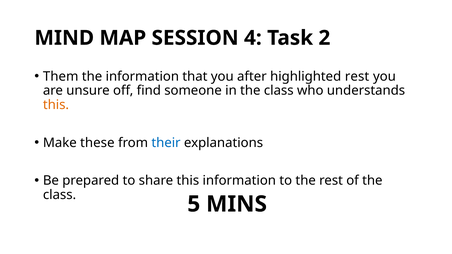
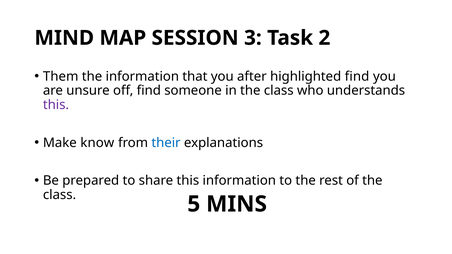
4: 4 -> 3
highlighted rest: rest -> find
this at (56, 105) colour: orange -> purple
these: these -> know
